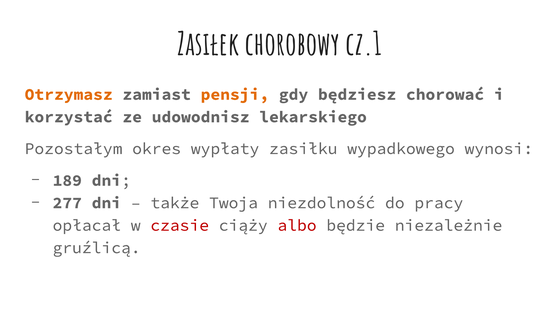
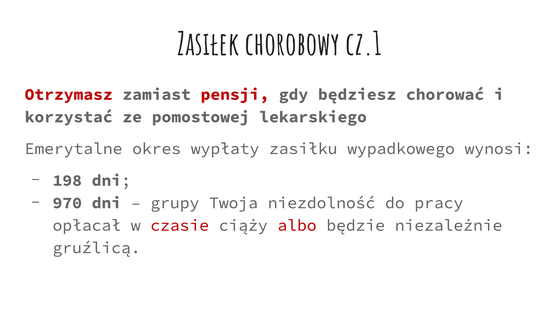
Otrzymasz colour: orange -> red
pensji colour: orange -> red
udowodnisz: udowodnisz -> pomostowej
Pozostałym: Pozostałym -> Emerytalne
189: 189 -> 198
277: 277 -> 970
także: także -> grupy
